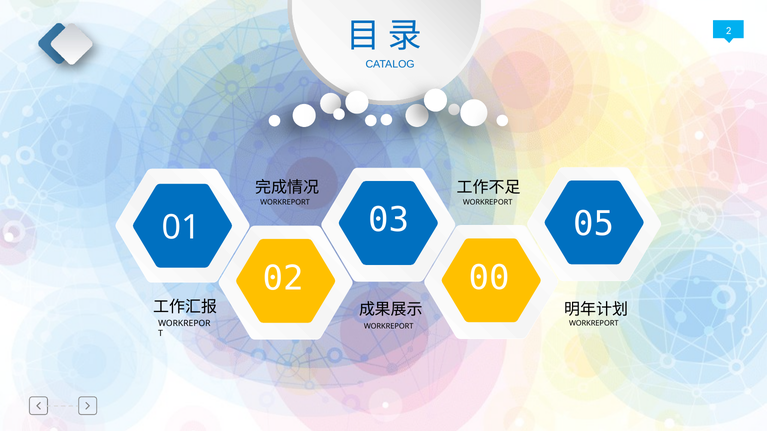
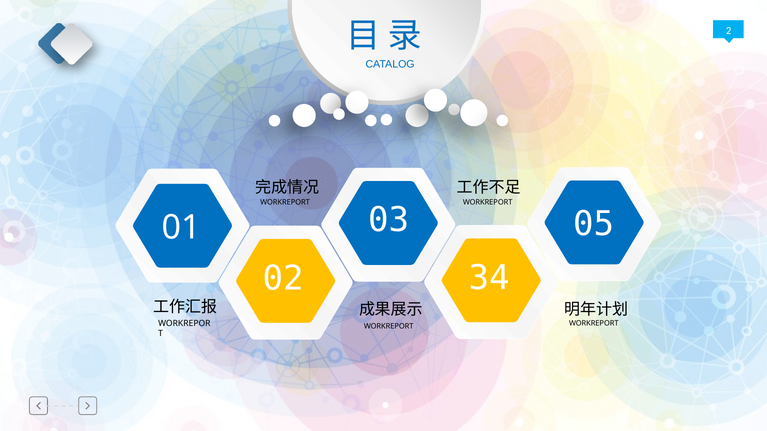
00: 00 -> 34
